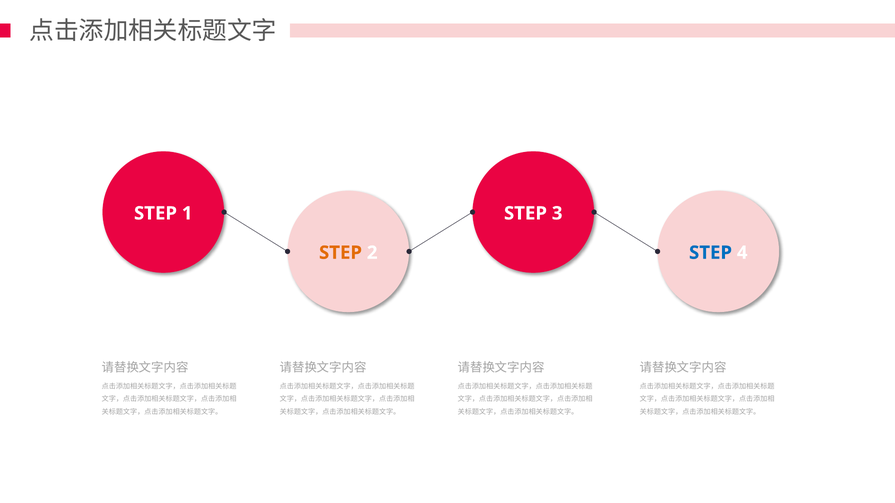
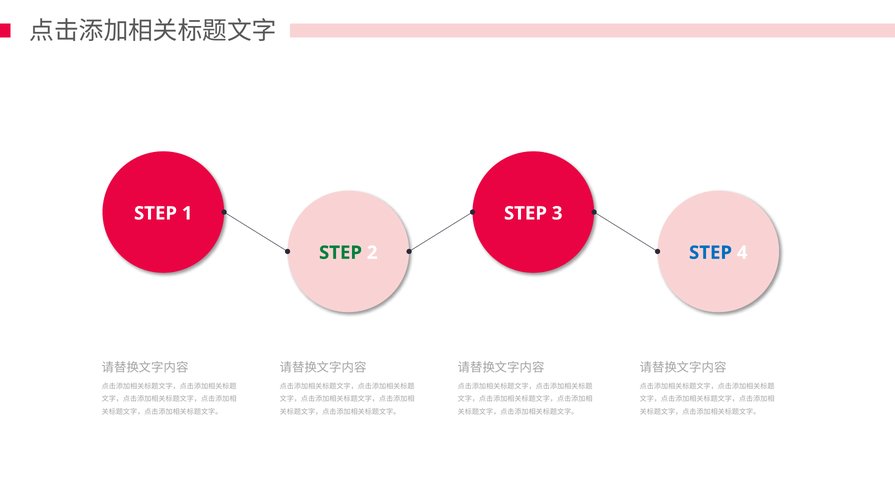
STEP at (341, 253) colour: orange -> green
